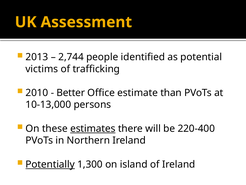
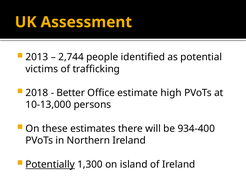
2010: 2010 -> 2018
than: than -> high
estimates underline: present -> none
220-400: 220-400 -> 934-400
